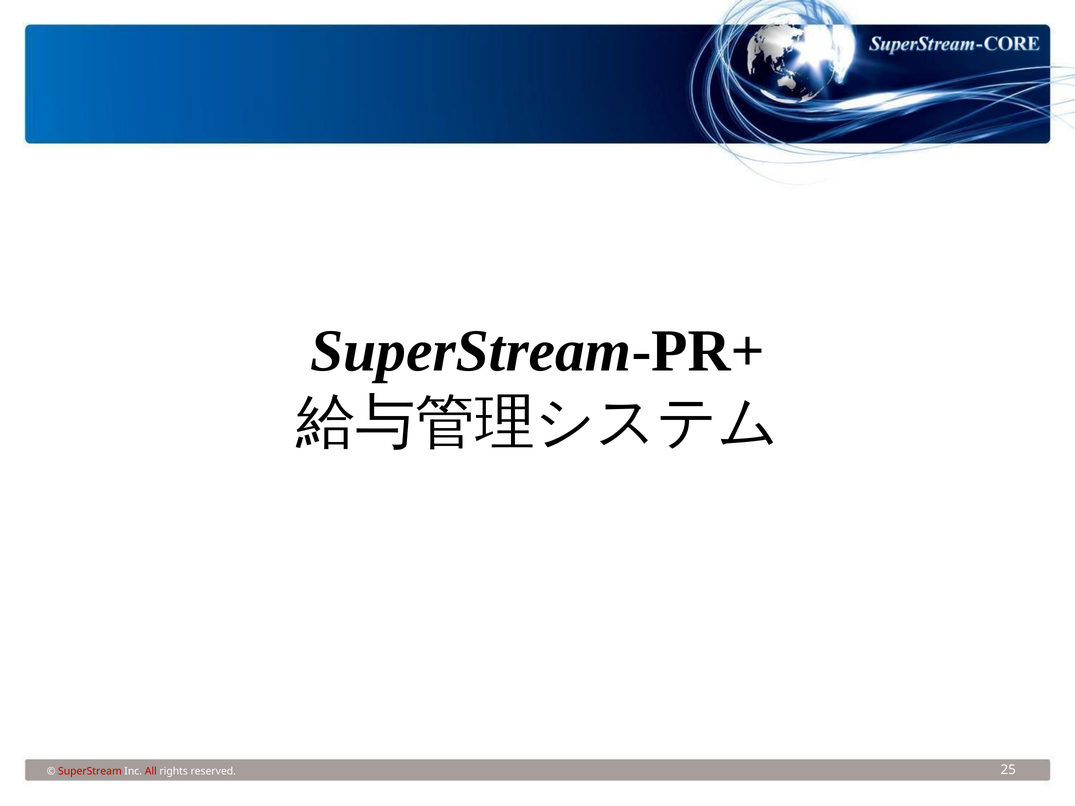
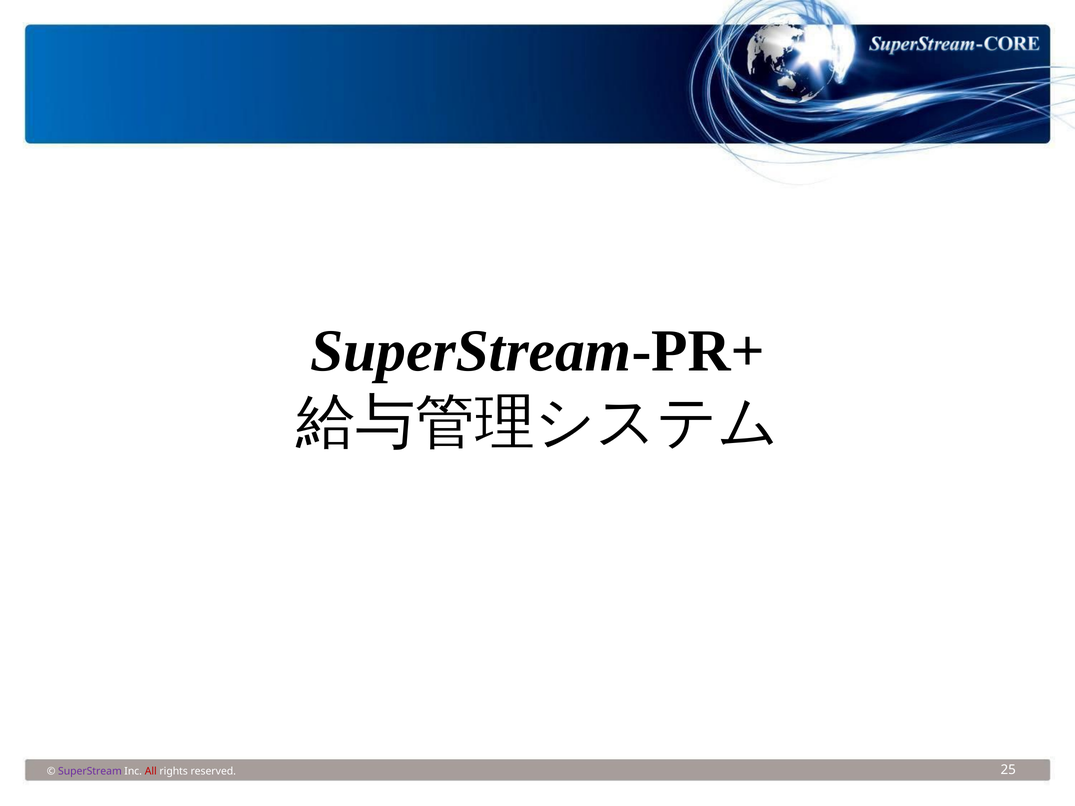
SuperStream colour: red -> purple
